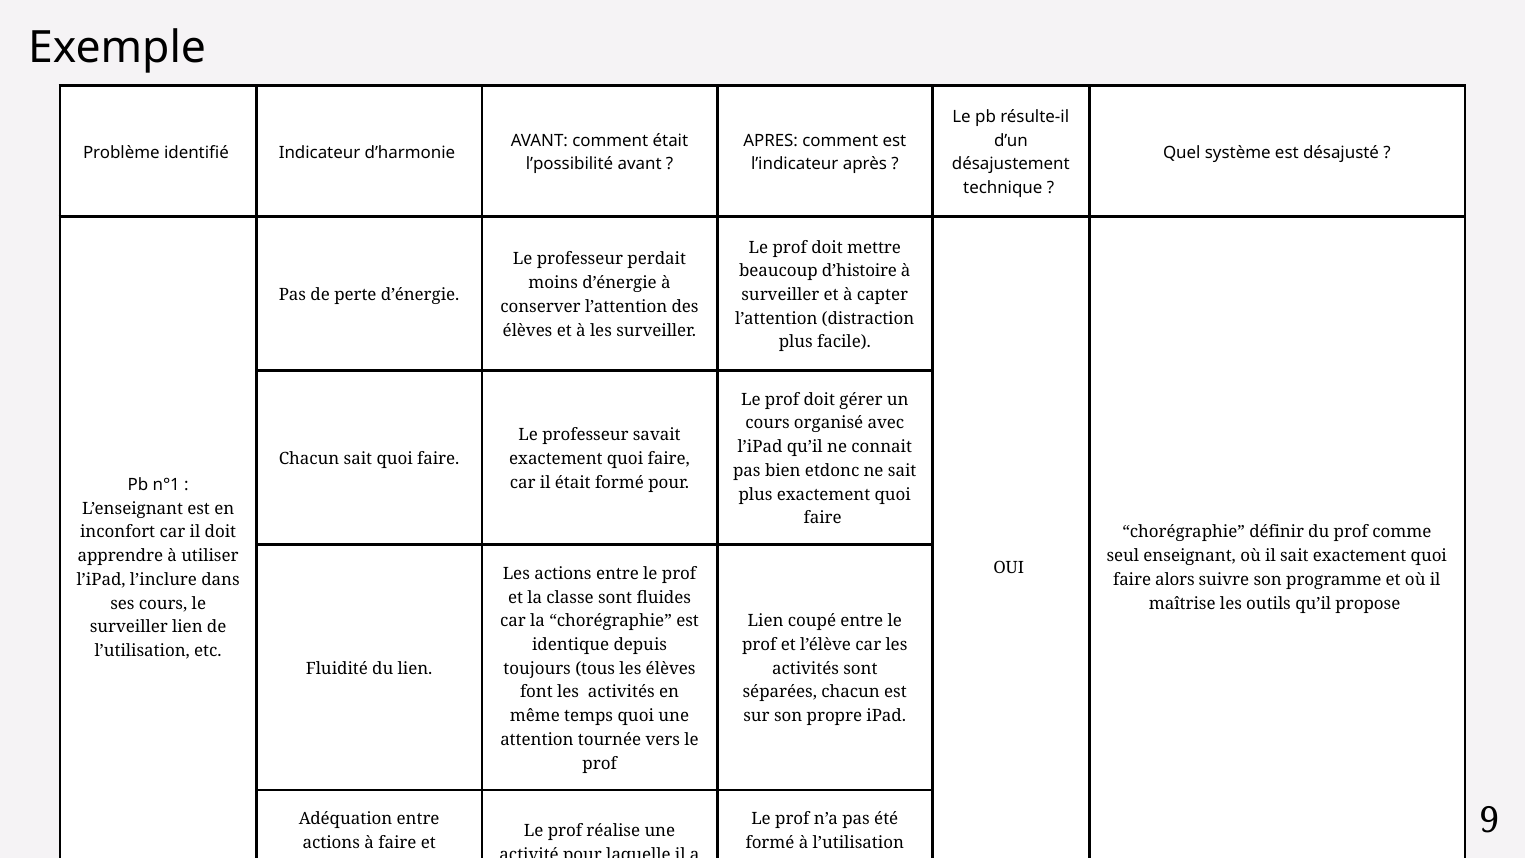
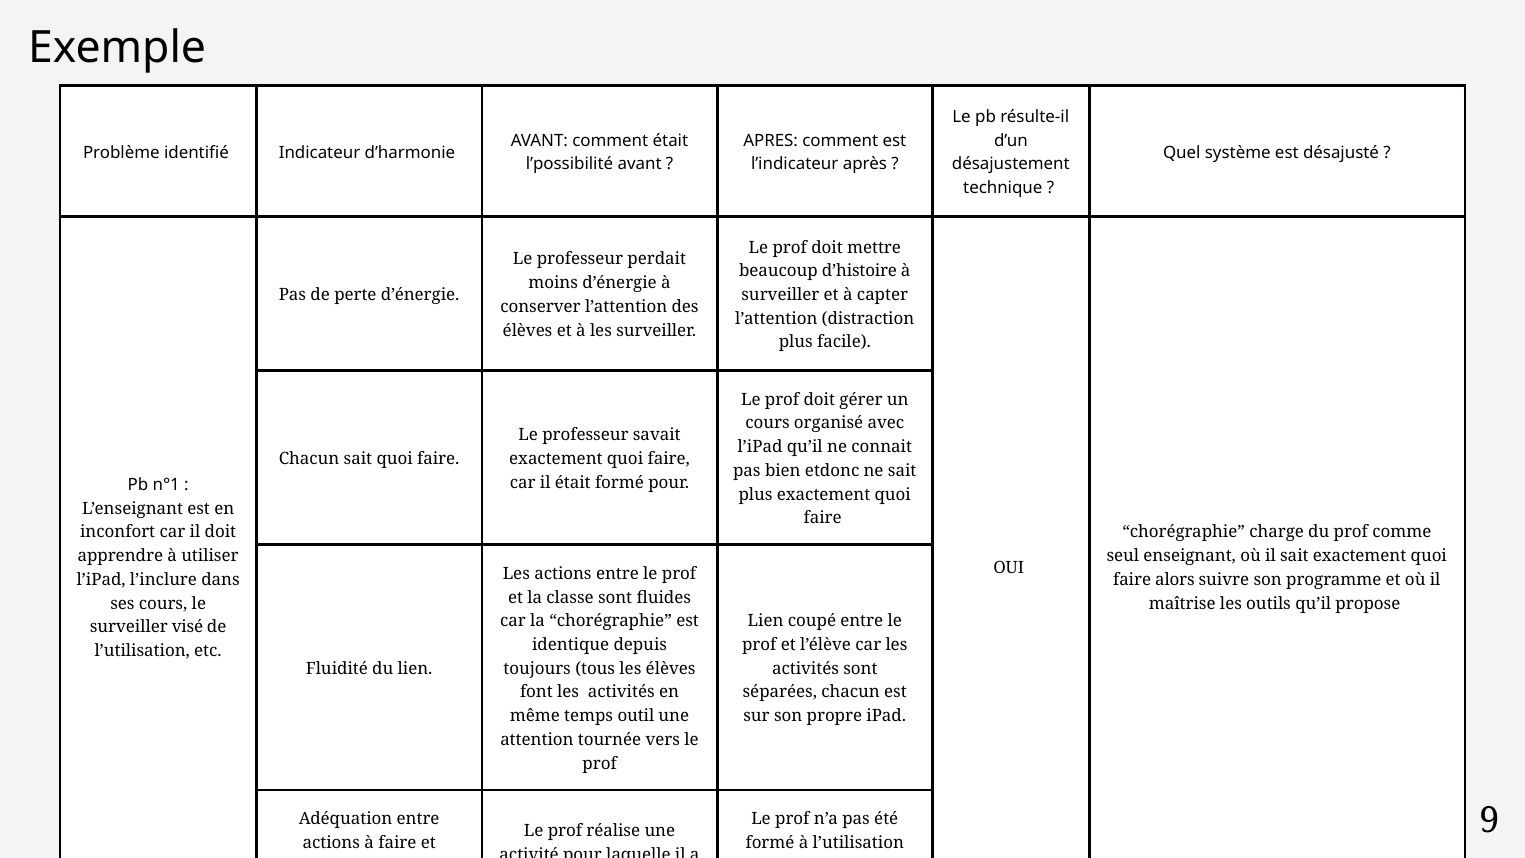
définir: définir -> charge
surveiller lien: lien -> visé
temps quoi: quoi -> outil
